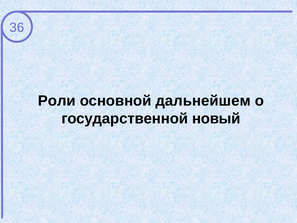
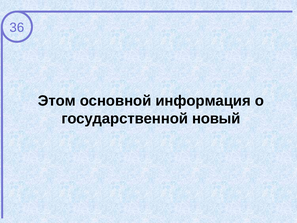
Роли: Роли -> Этом
дальнейшем: дальнейшем -> информация
